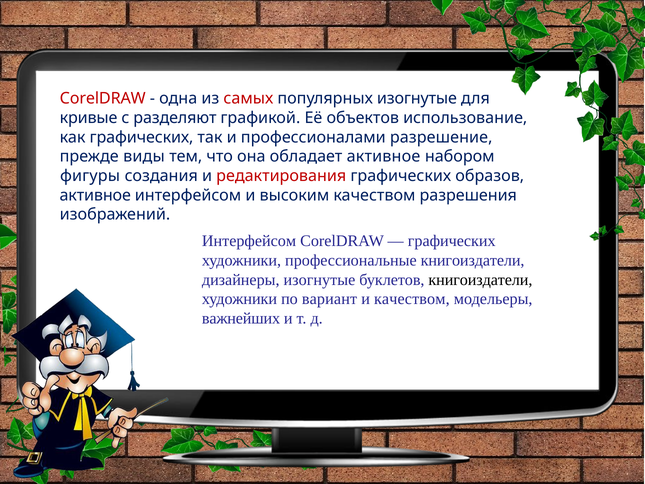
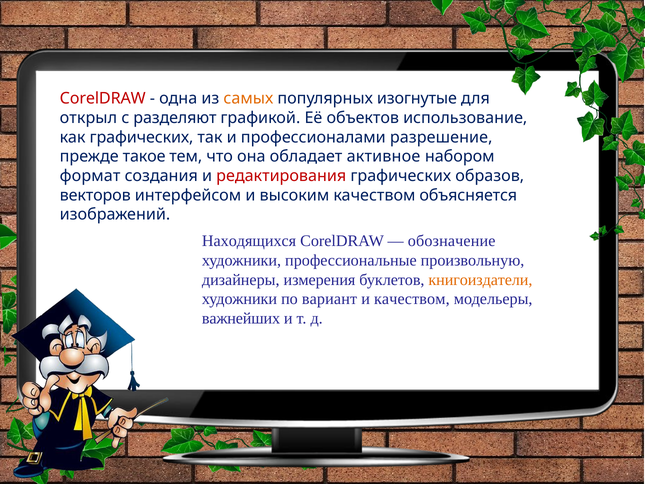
самых colour: red -> orange
кривые: кривые -> открыл
виды: виды -> такое
фигуры: фигуры -> формат
активное at (95, 195): активное -> векторов
разрешения: разрешения -> объясняется
Интерфейсом at (249, 241): Интерфейсом -> Находящихся
графических at (452, 241): графических -> обозначение
профессиональные книгоиздатели: книгоиздатели -> произвольную
дизайнеры изогнутые: изогнутые -> измерения
книгоиздатели at (480, 280) colour: black -> orange
